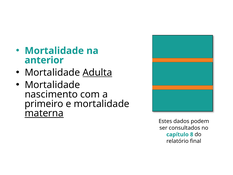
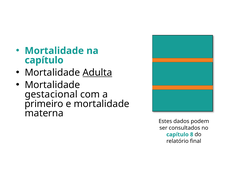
anterior at (44, 60): anterior -> capítulo
nascimento: nascimento -> gestacional
materna underline: present -> none
